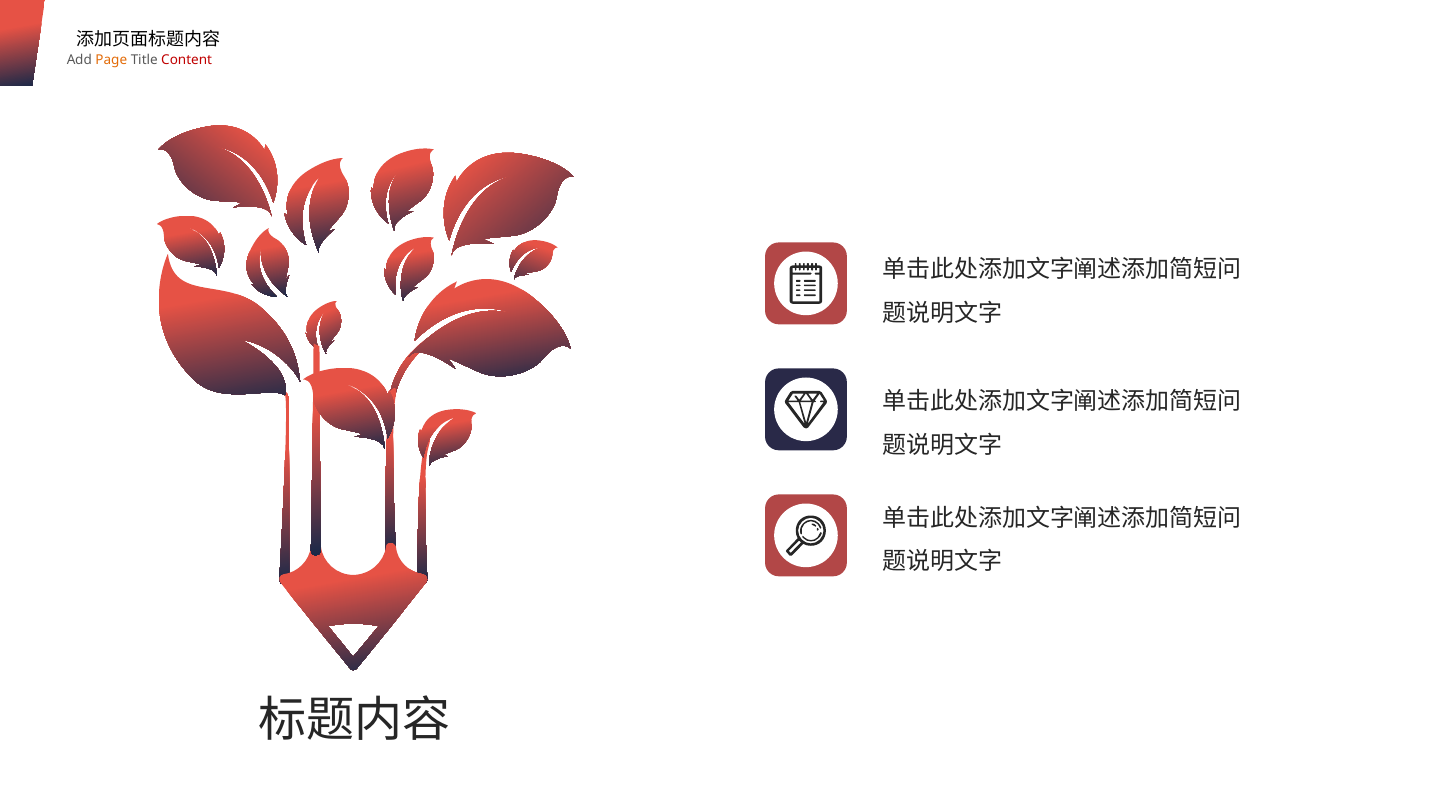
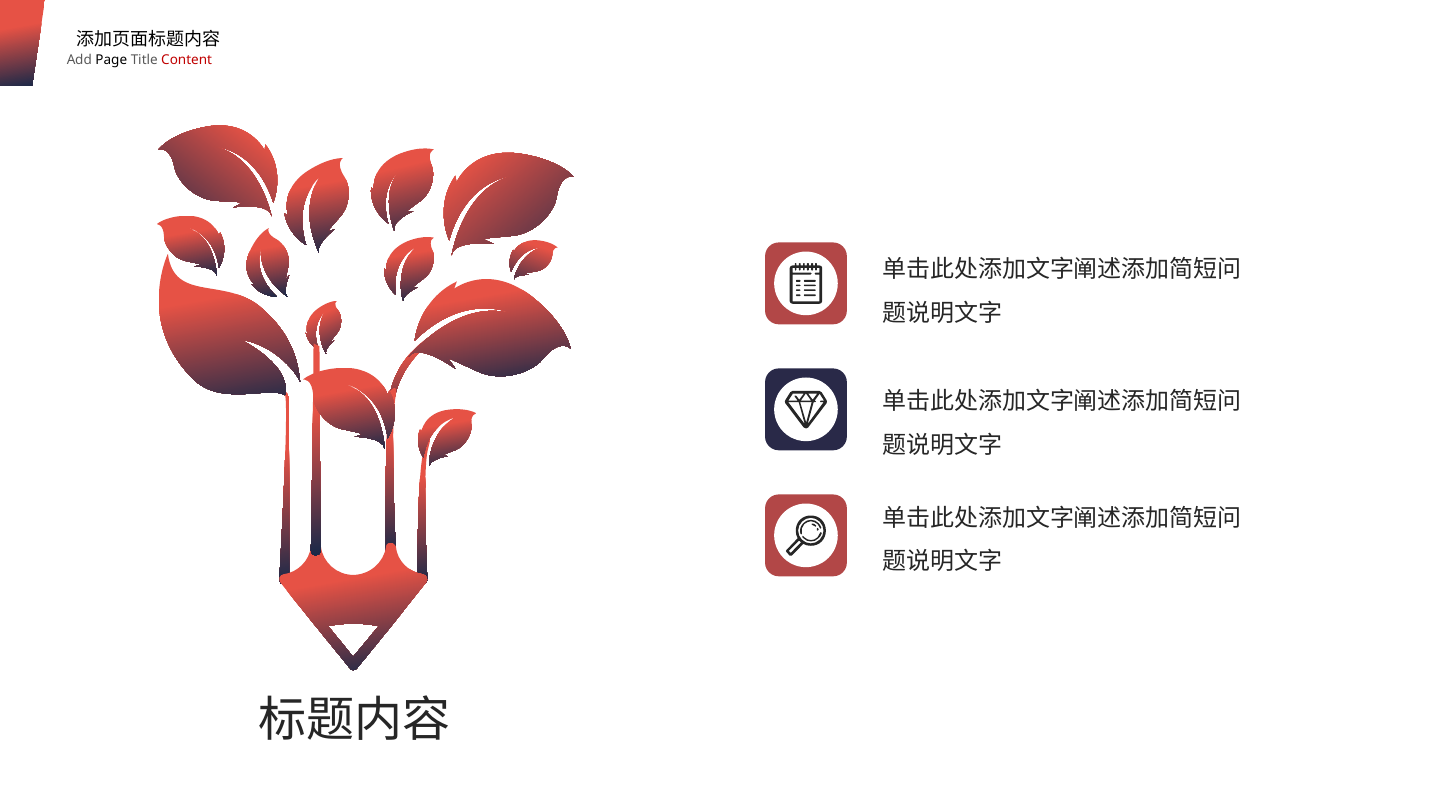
Page colour: orange -> black
